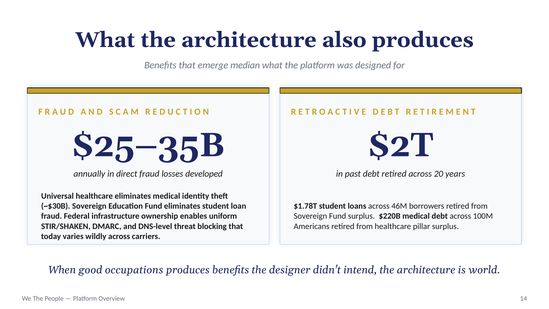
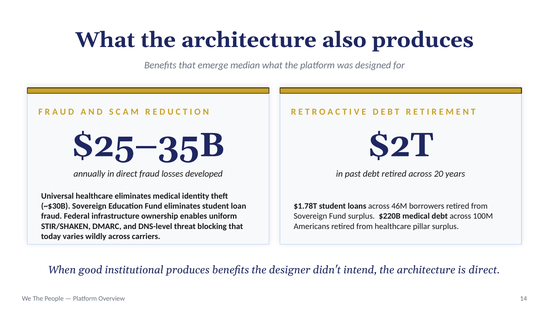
occupations: occupations -> institutional
is world: world -> direct
